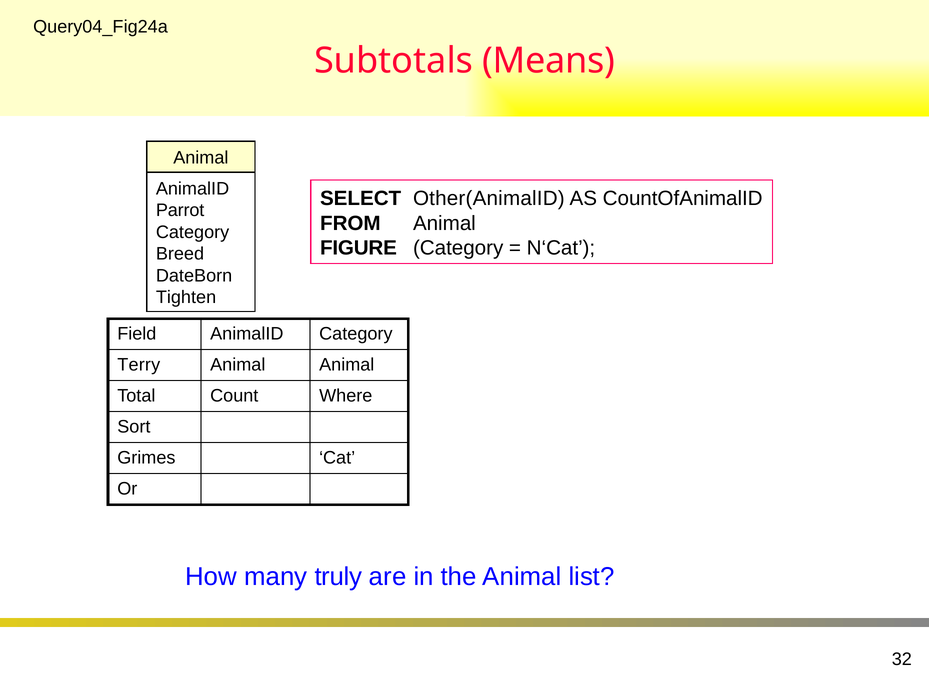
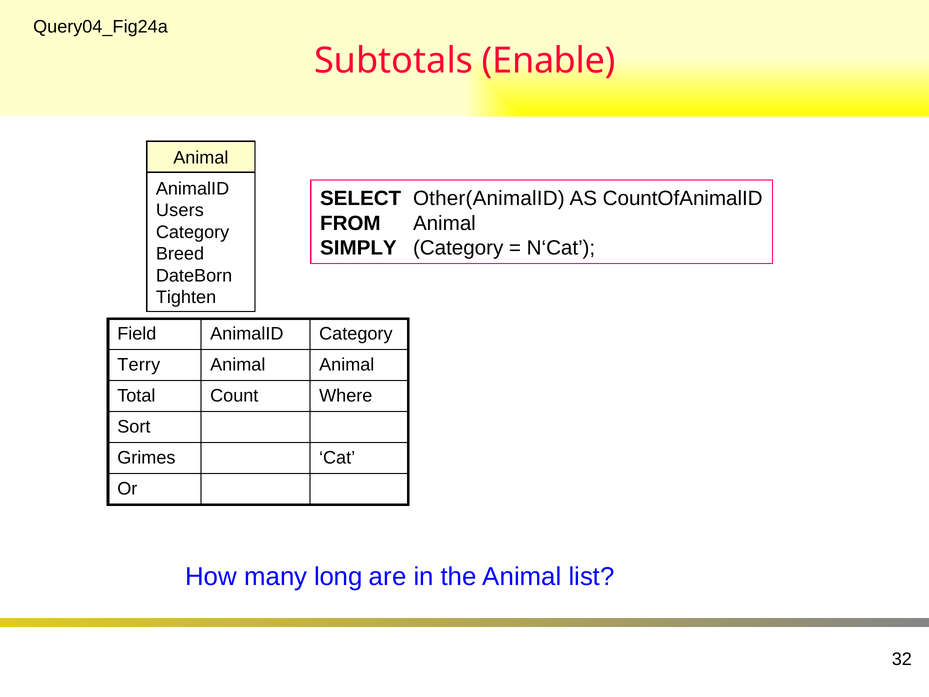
Means: Means -> Enable
Parrot: Parrot -> Users
FIGURE: FIGURE -> SIMPLY
truly: truly -> long
